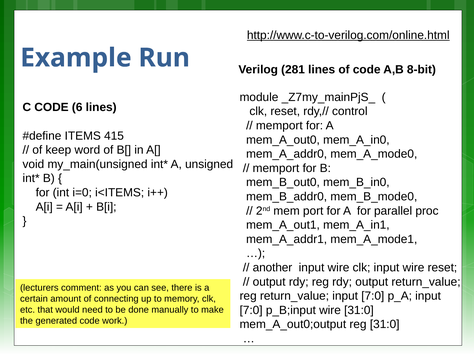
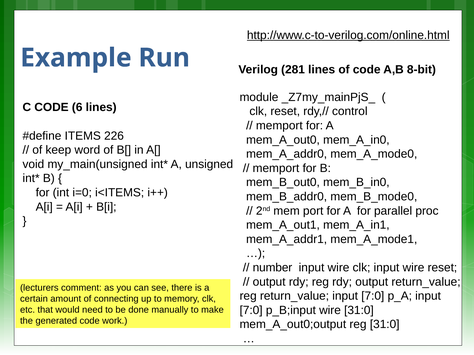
415: 415 -> 226
another: another -> number
